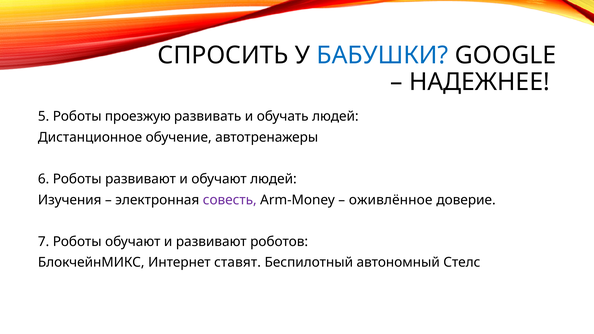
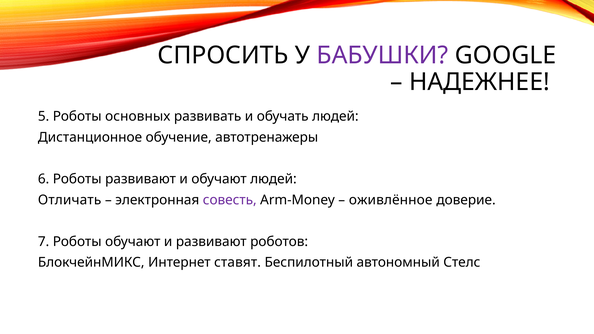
БАБУШКИ colour: blue -> purple
проезжую: проезжую -> основных
Изучения: Изучения -> Отличать
